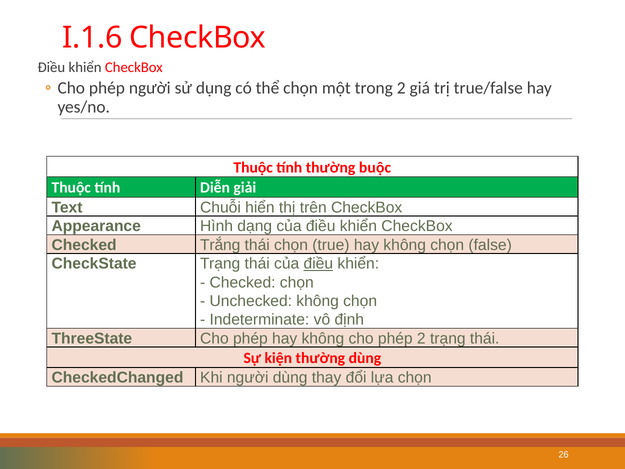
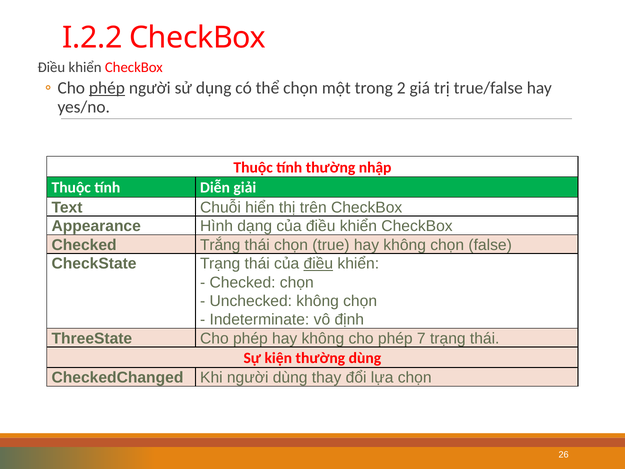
I.1.6: I.1.6 -> I.2.2
phép at (107, 88) underline: none -> present
buộc: buộc -> nhập
phép 2: 2 -> 7
